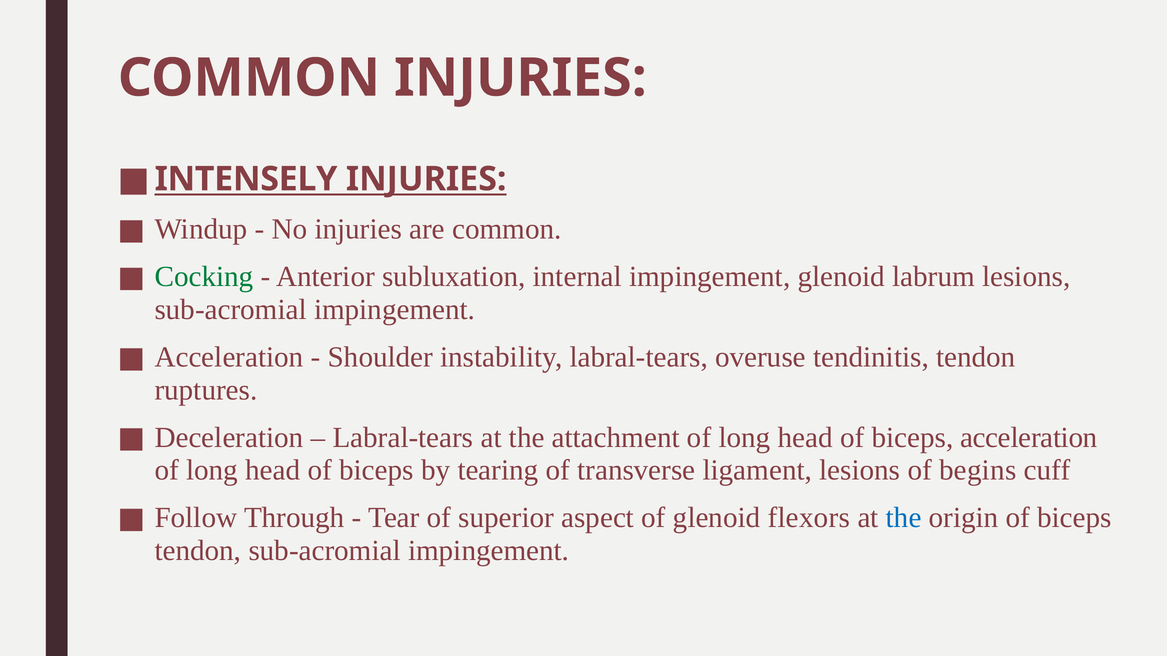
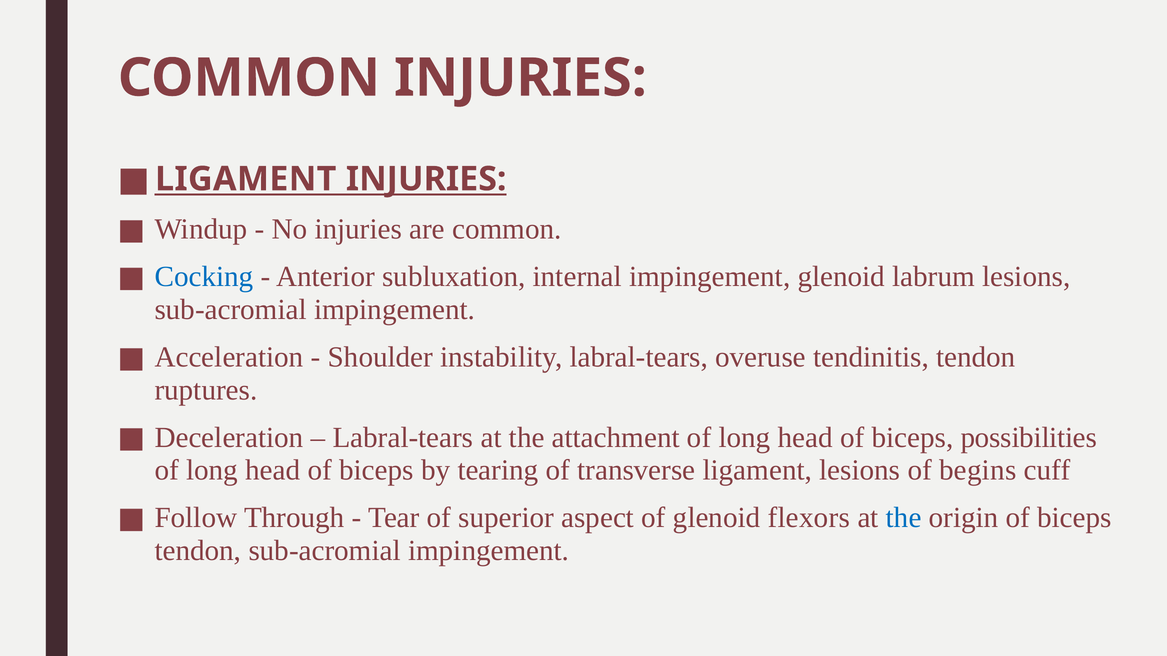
INTENSELY at (246, 179): INTENSELY -> LIGAMENT
Cocking colour: green -> blue
biceps acceleration: acceleration -> possibilities
